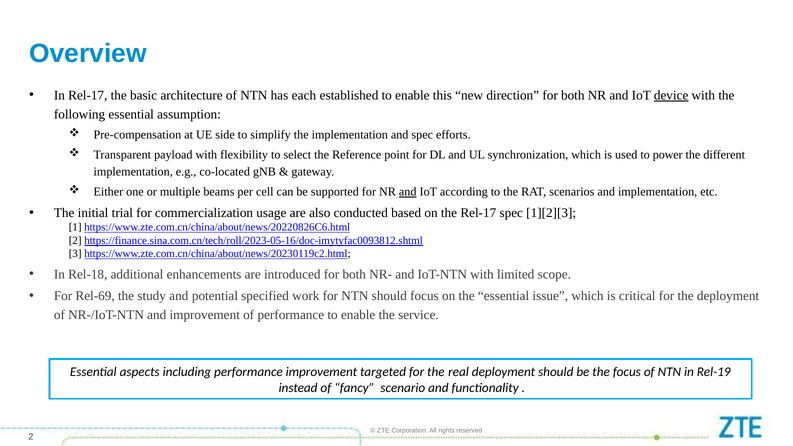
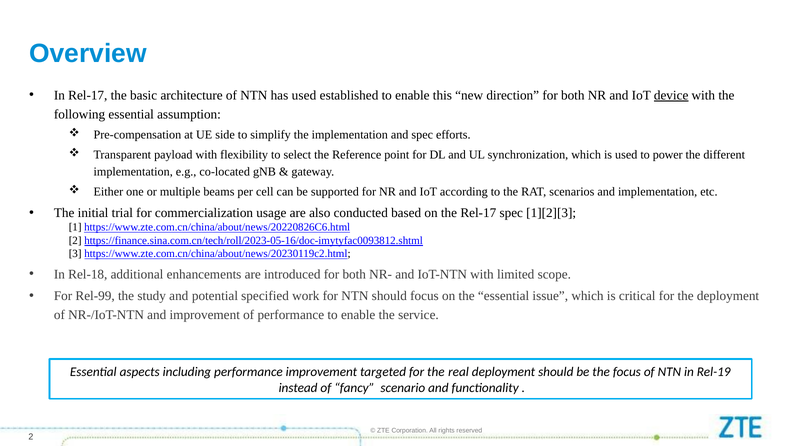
has each: each -> used
and at (408, 192) underline: present -> none
Rel-69: Rel-69 -> Rel-99
